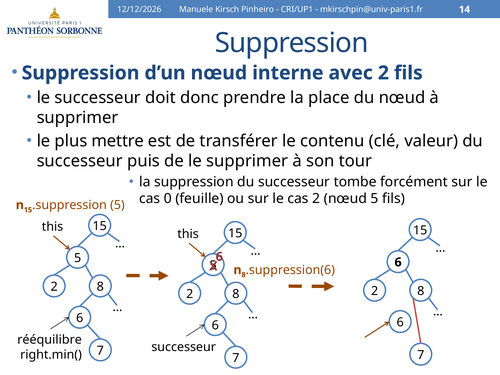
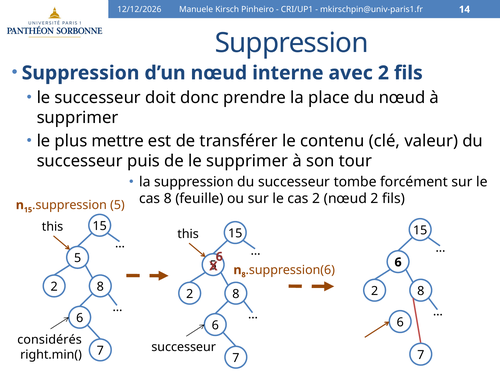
cas 0: 0 -> 8
nœud 5: 5 -> 2
rééquilibre: rééquilibre -> considérés
